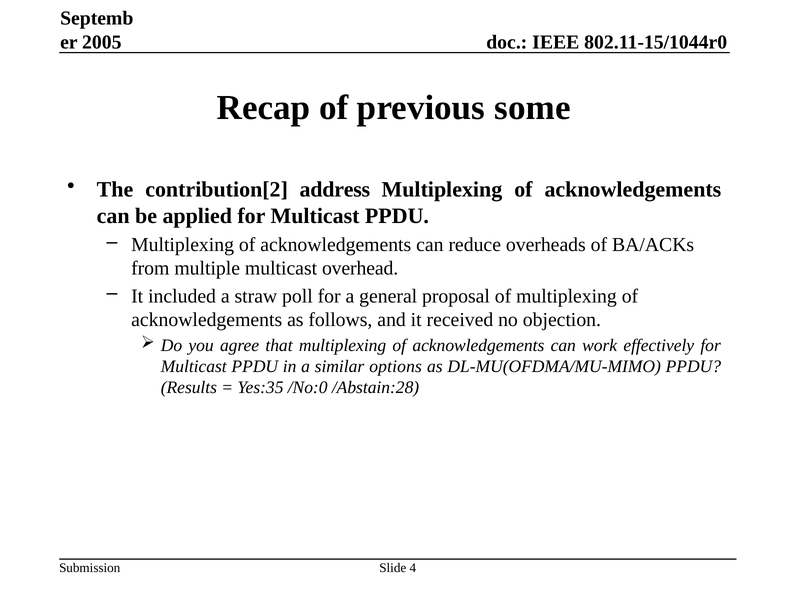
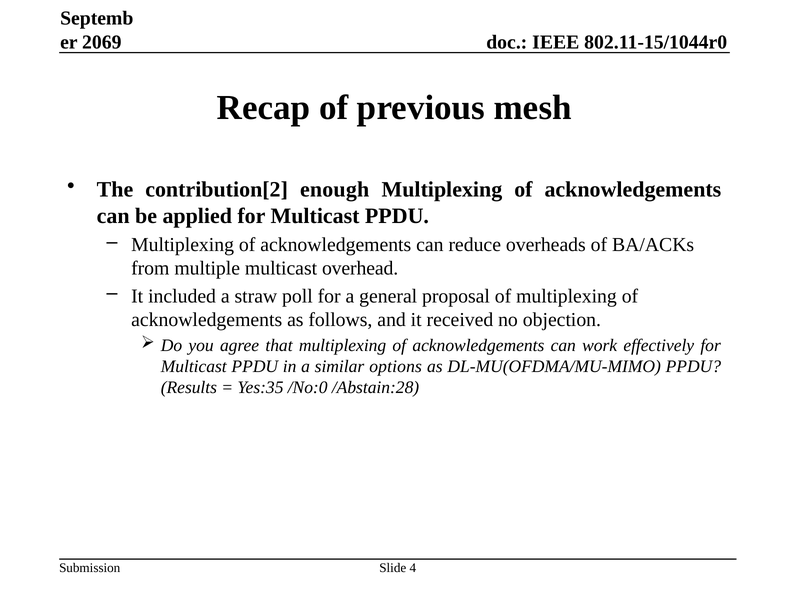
2005: 2005 -> 2069
some: some -> mesh
address: address -> enough
